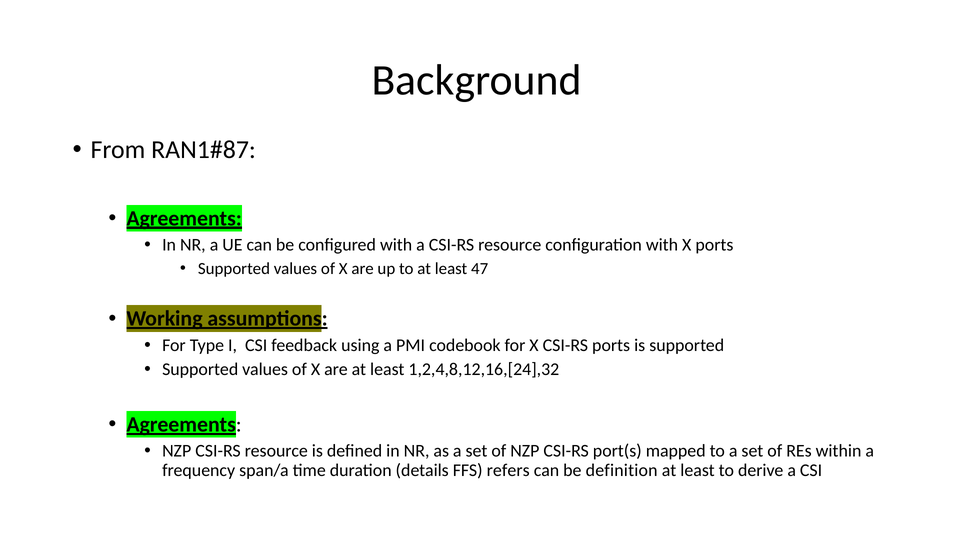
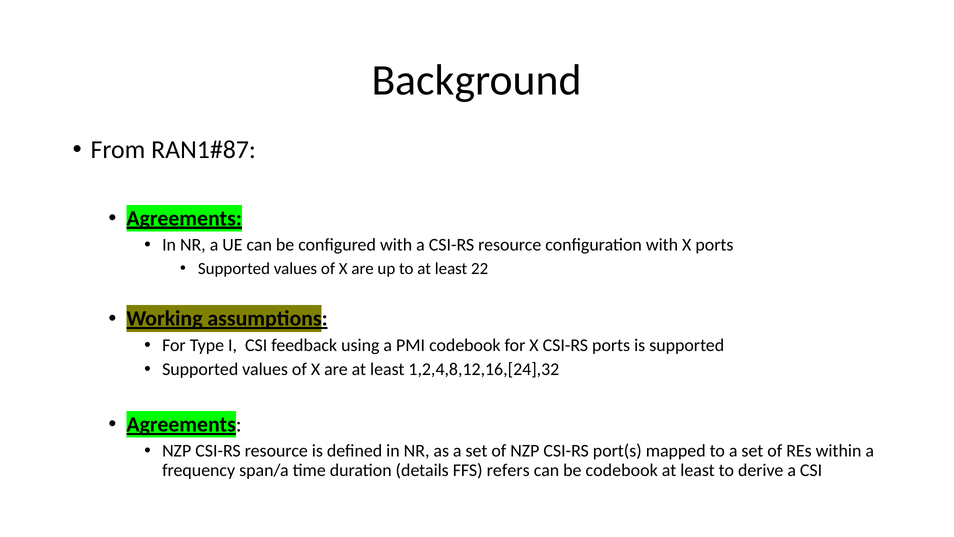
47: 47 -> 22
be definition: definition -> codebook
